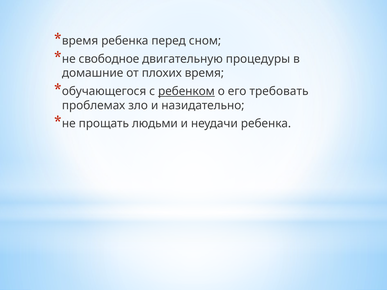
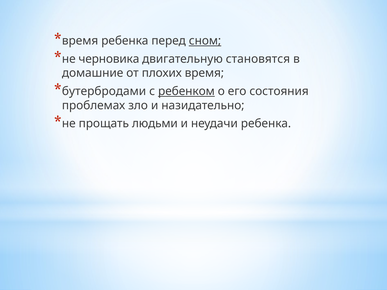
сном underline: none -> present
свободное: свободное -> черновика
процедуры: процедуры -> становятся
обучающегося: обучающегося -> бутербродами
требовать: требовать -> состояния
